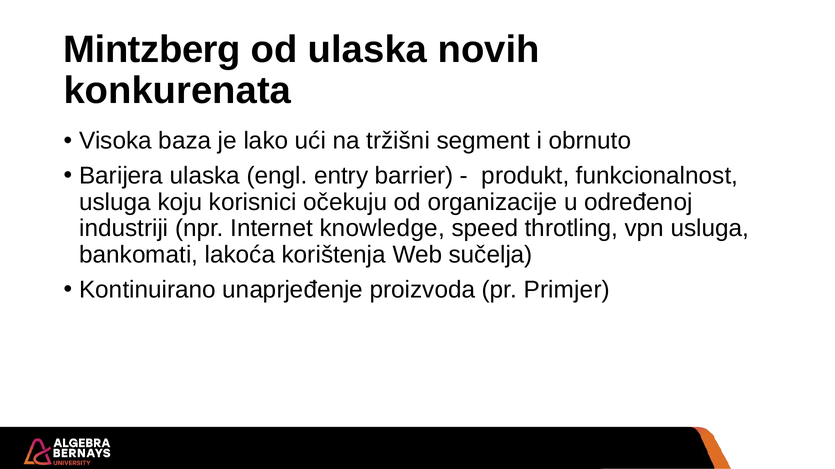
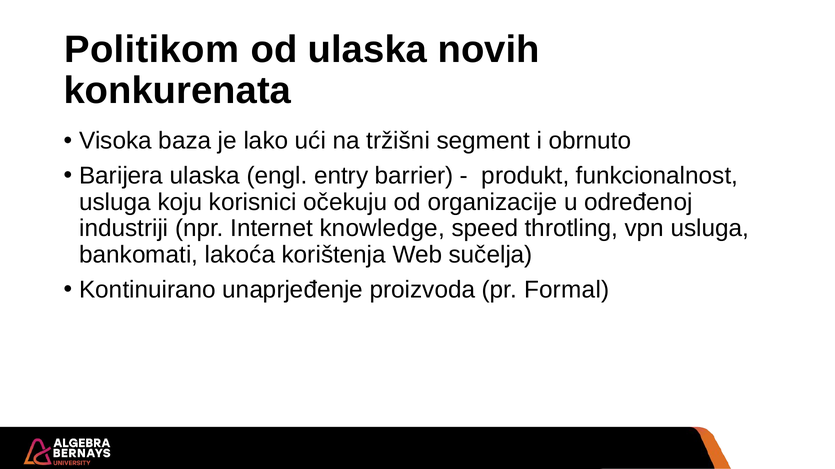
Mintzberg: Mintzberg -> Politikom
Primjer: Primjer -> Formal
